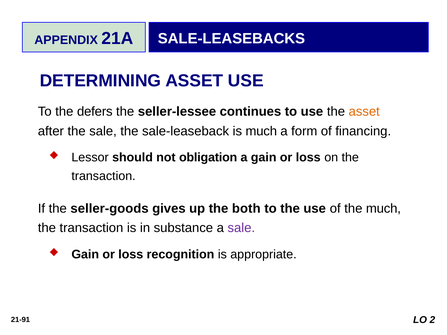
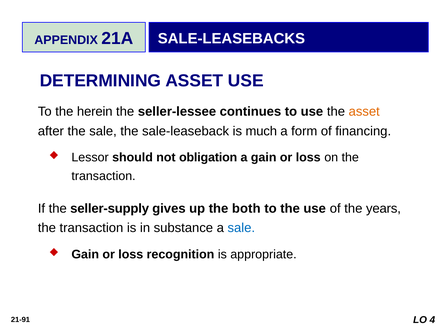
defers: defers -> herein
seller-goods: seller-goods -> seller-supply
the much: much -> years
sale at (241, 228) colour: purple -> blue
2: 2 -> 4
